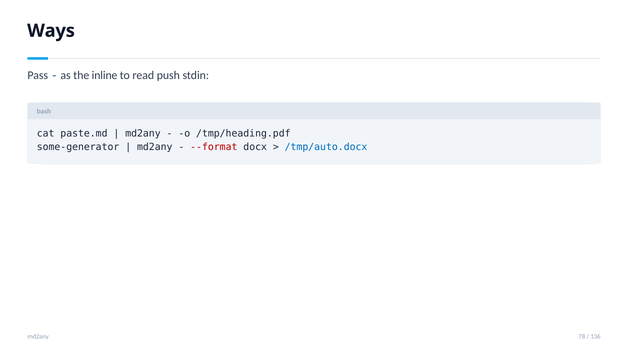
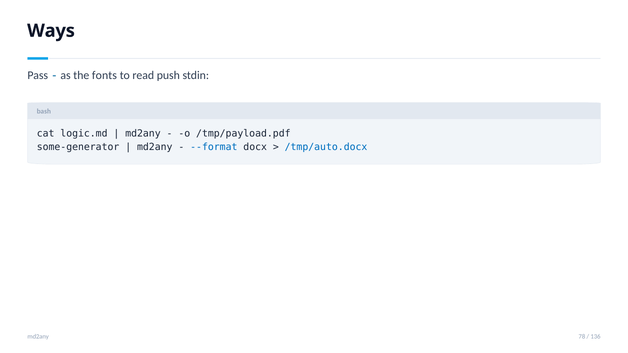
inline: inline -> fonts
paste.md: paste.md -> logic.md
/tmp/heading.pdf: /tmp/heading.pdf -> /tmp/payload.pdf
--format colour: red -> blue
